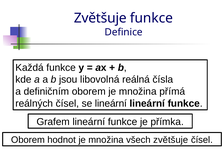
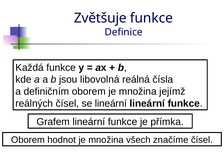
přímá: přímá -> jejímž
všech zvětšuje: zvětšuje -> značíme
